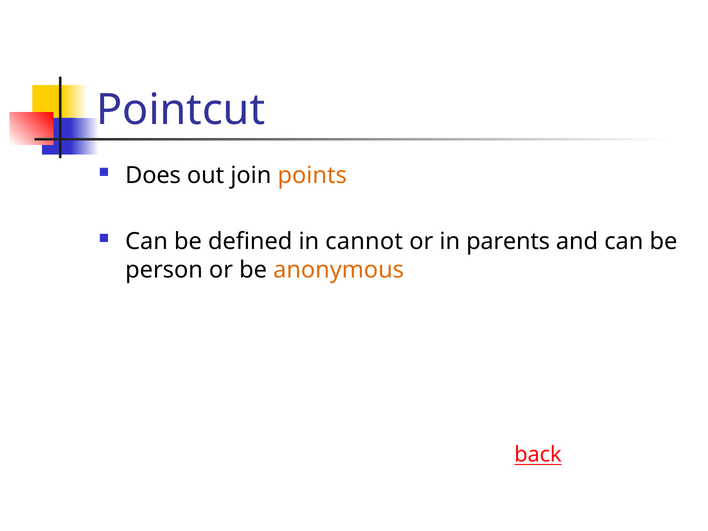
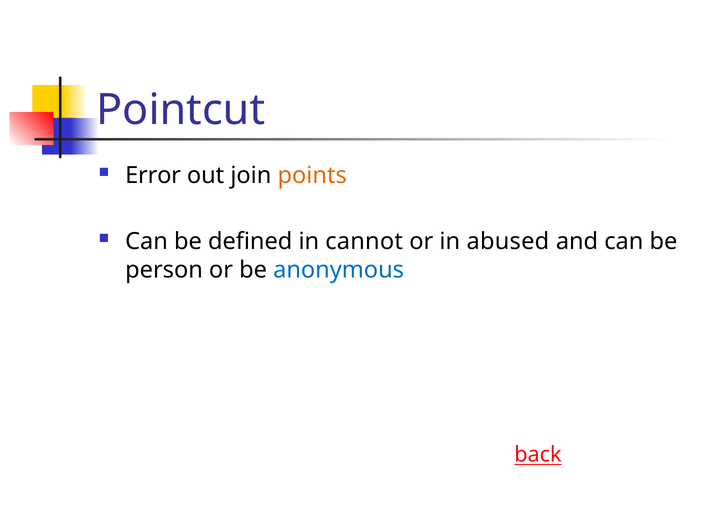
Does: Does -> Error
parents: parents -> abused
anonymous colour: orange -> blue
